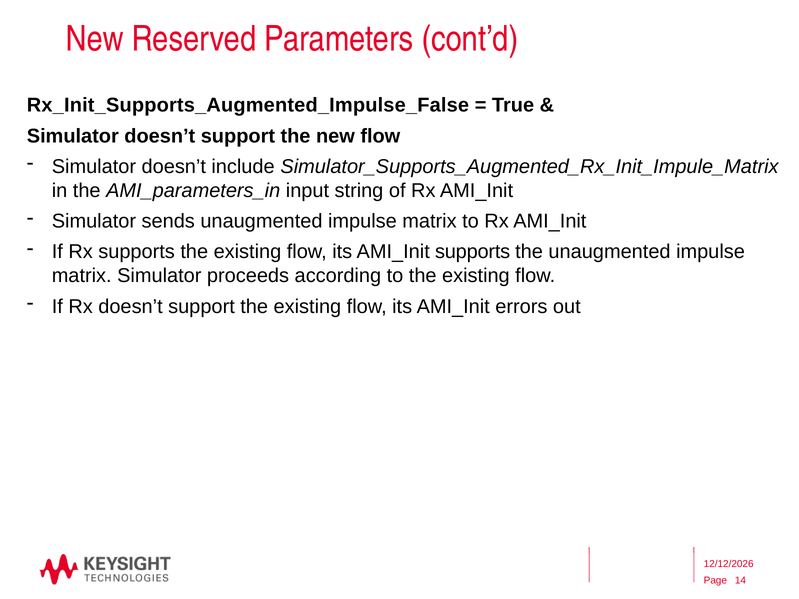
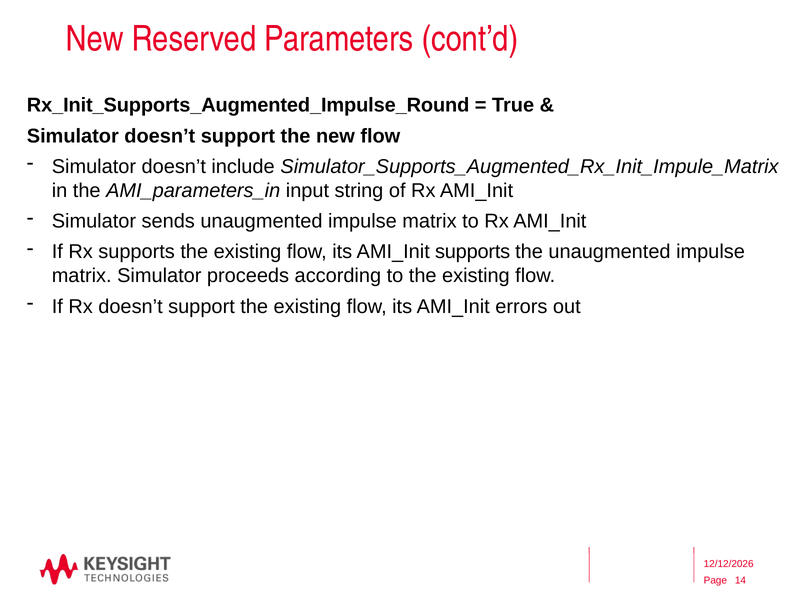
Rx_Init_Supports_Augmented_Impulse_False: Rx_Init_Supports_Augmented_Impulse_False -> Rx_Init_Supports_Augmented_Impulse_Round
